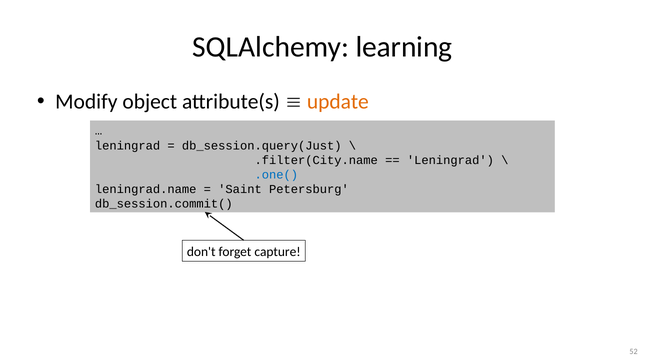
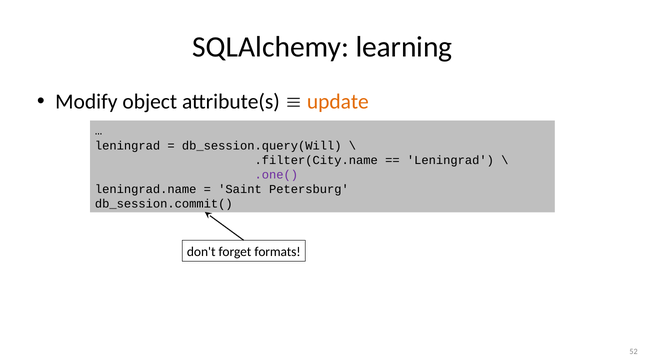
db_session.query(Just: db_session.query(Just -> db_session.query(Will
.one( colour: blue -> purple
capture: capture -> formats
